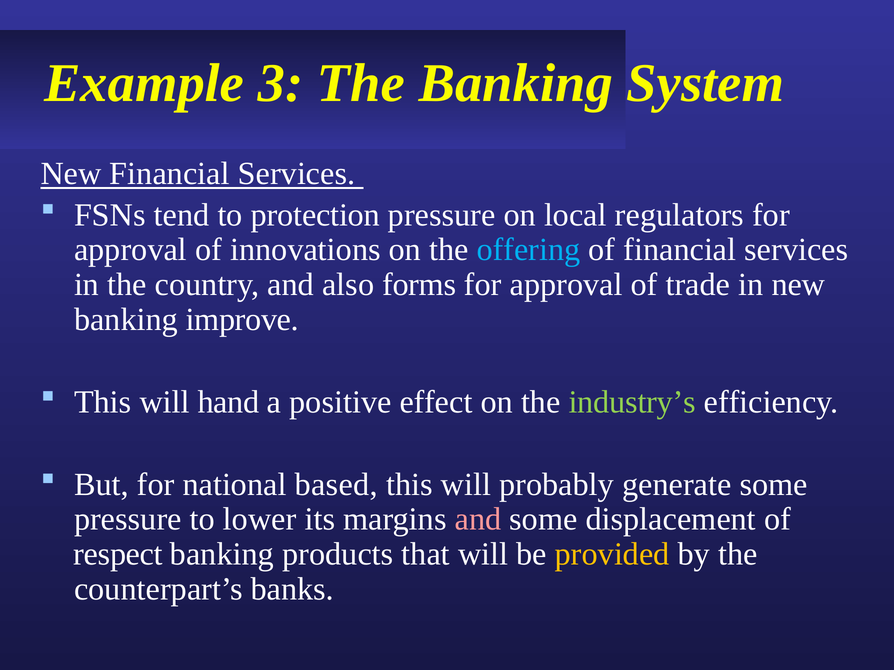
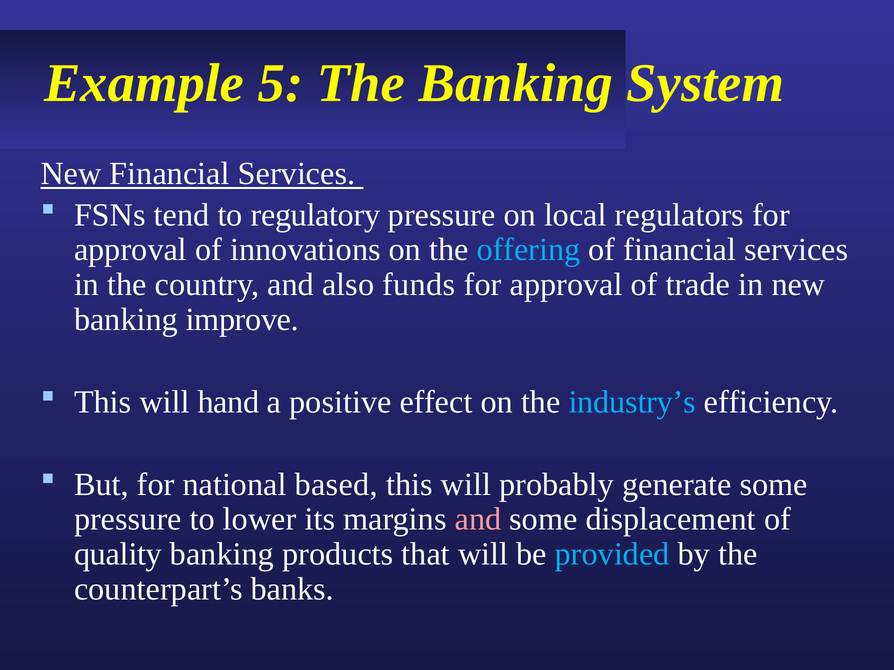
3: 3 -> 5
protection: protection -> regulatory
forms: forms -> funds
industry’s colour: light green -> light blue
respect: respect -> quality
provided colour: yellow -> light blue
